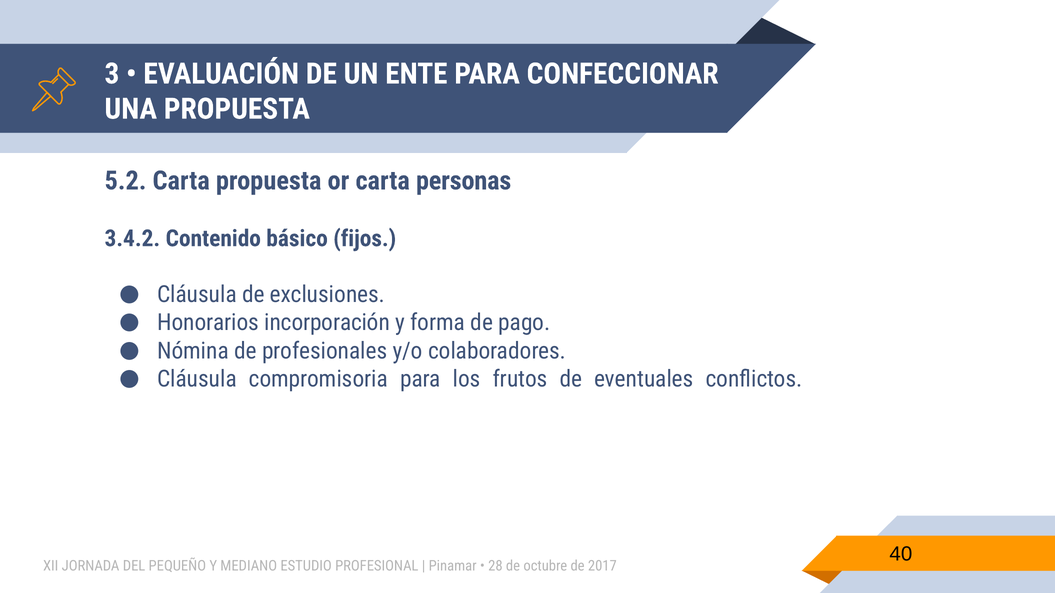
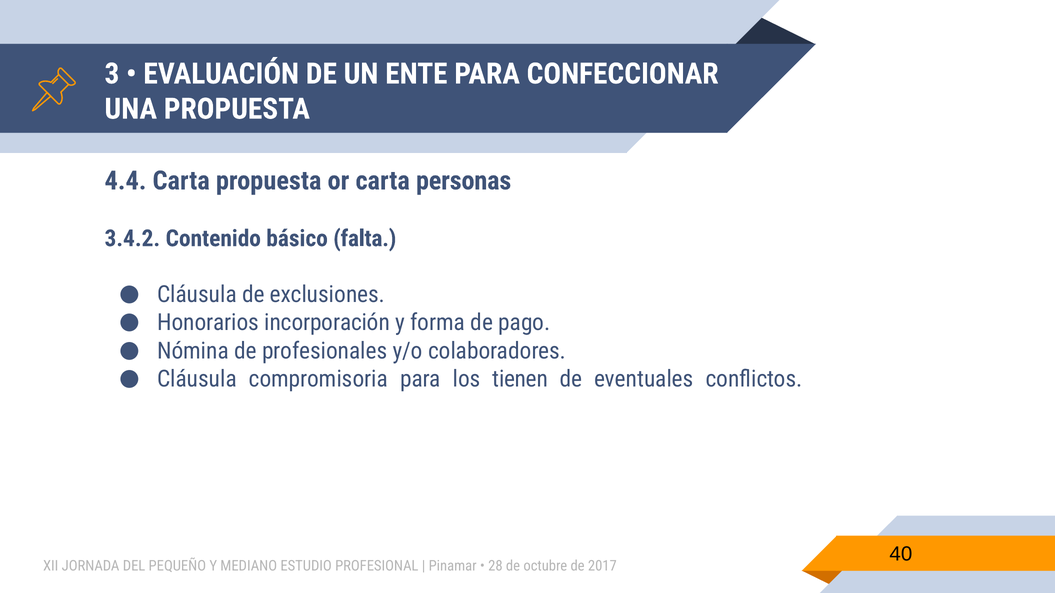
5.2: 5.2 -> 4.4
fijos: fijos -> falta
frutos: frutos -> tienen
